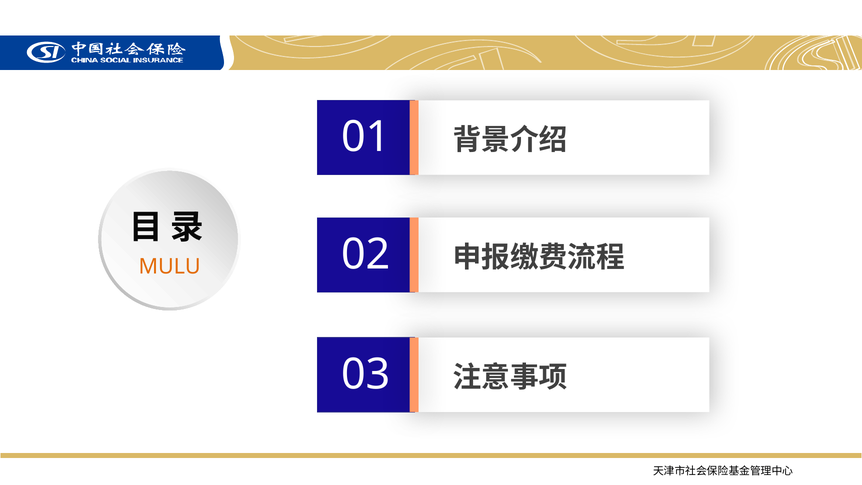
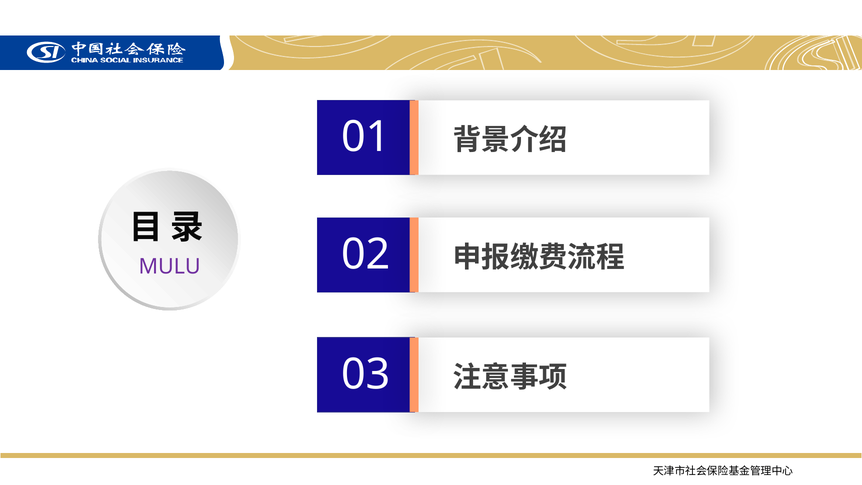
MULU colour: orange -> purple
